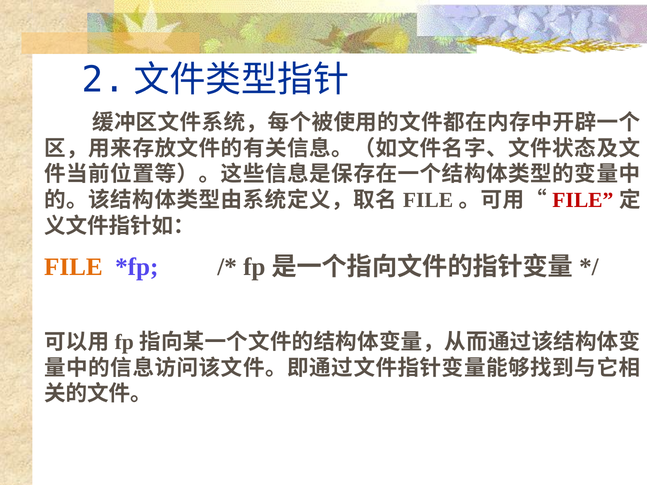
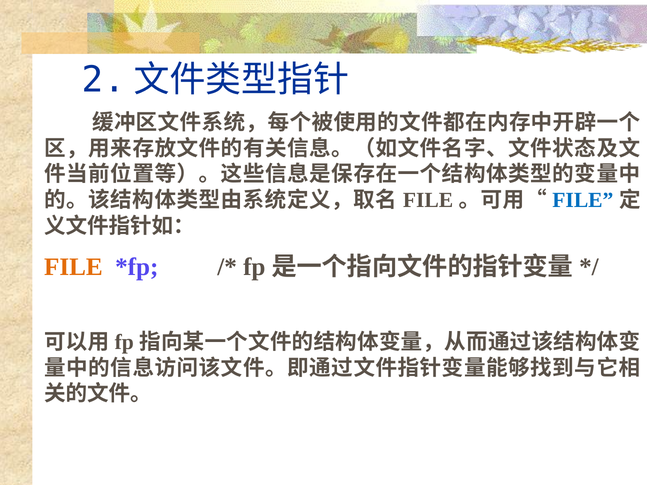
FILE at (583, 200) colour: red -> blue
